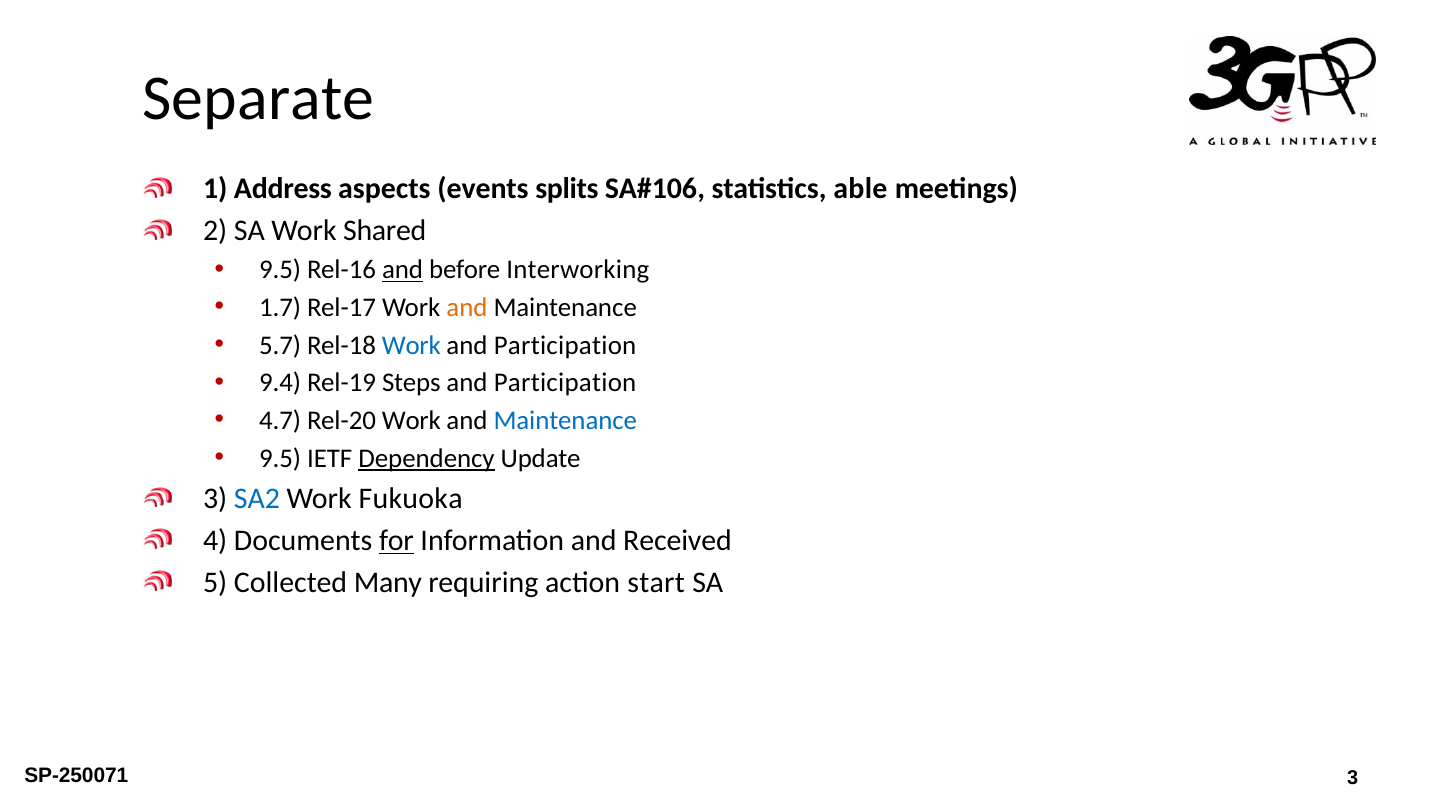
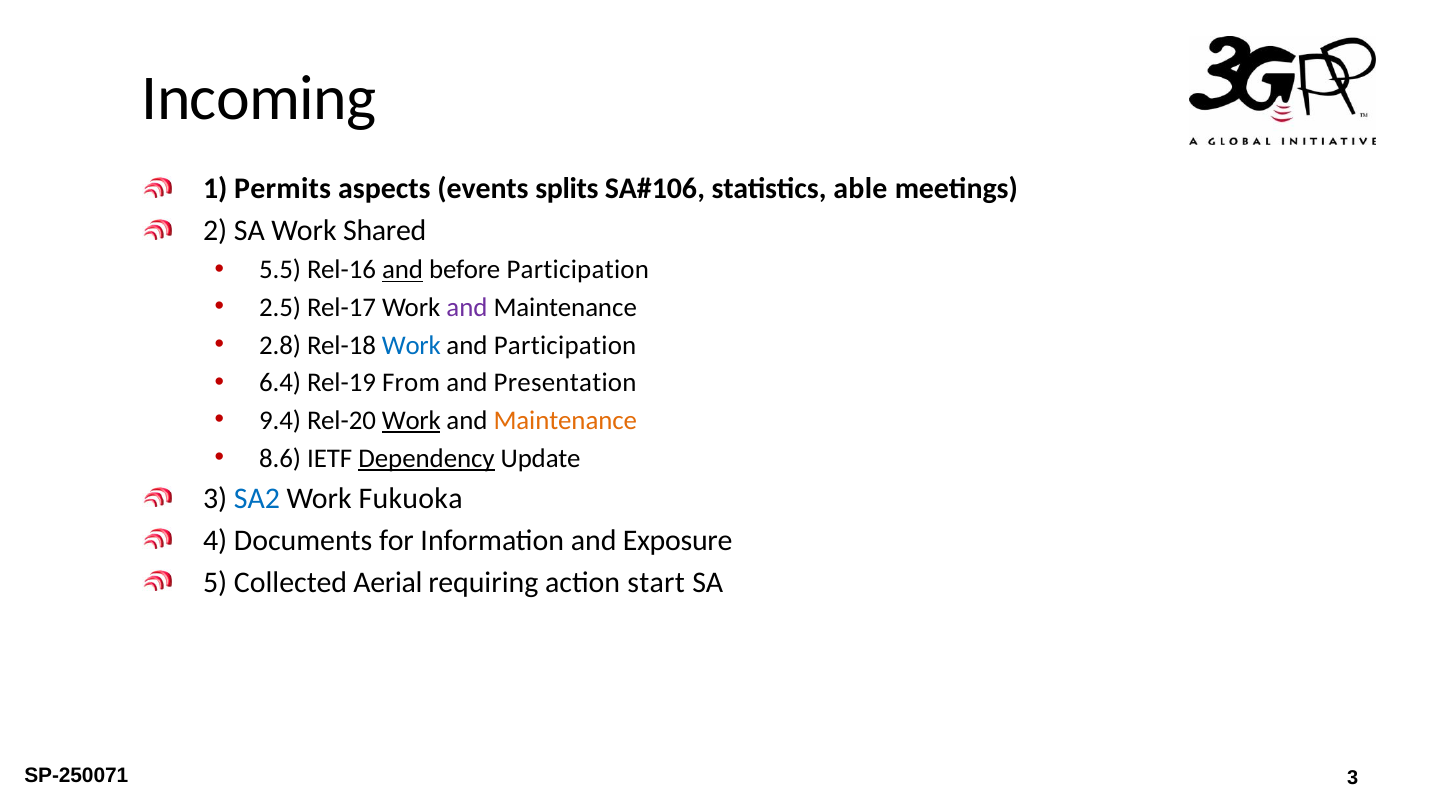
Separate: Separate -> Incoming
Address: Address -> Permits
9.5 at (280, 270): 9.5 -> 5.5
before Interworking: Interworking -> Participation
1.7: 1.7 -> 2.5
and at (467, 308) colour: orange -> purple
5.7: 5.7 -> 2.8
9.4: 9.4 -> 6.4
Steps: Steps -> From
Participation at (565, 383): Participation -> Presentation
4.7: 4.7 -> 9.4
Work at (411, 421) underline: none -> present
Maintenance at (565, 421) colour: blue -> orange
9.5 at (280, 458): 9.5 -> 8.6
for underline: present -> none
Received: Received -> Exposure
Many: Many -> Aerial
